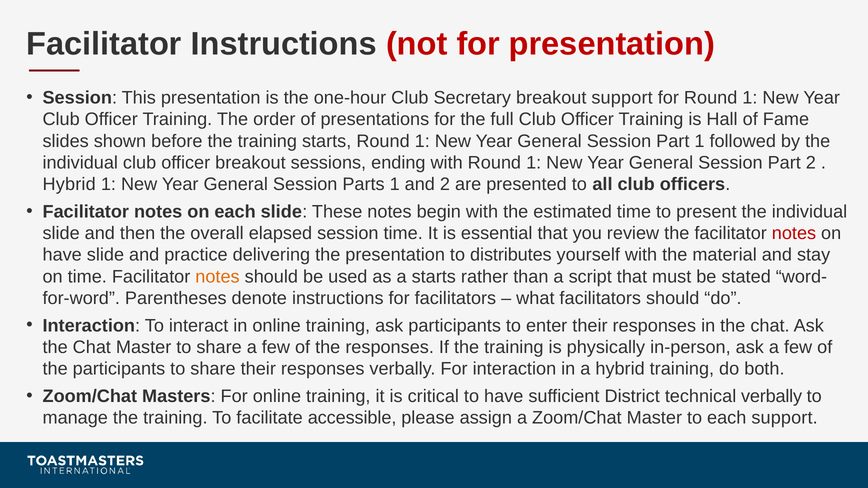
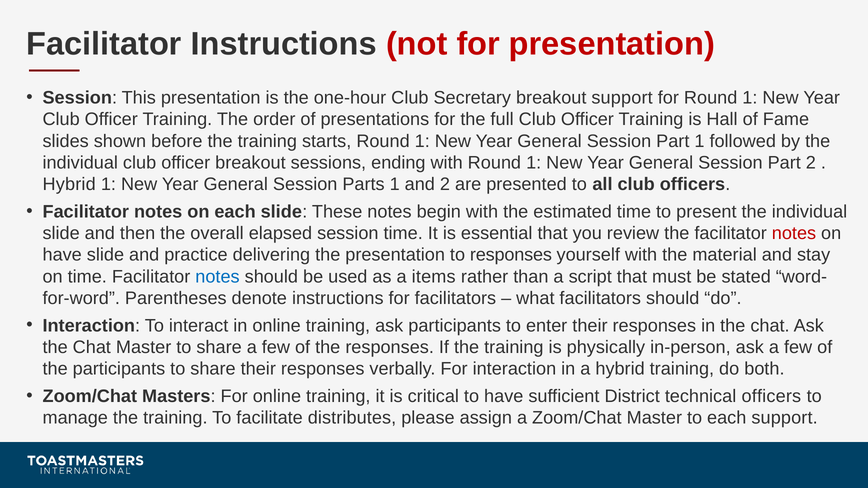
to distributes: distributes -> responses
notes at (217, 277) colour: orange -> blue
a starts: starts -> items
technical verbally: verbally -> officers
accessible: accessible -> distributes
